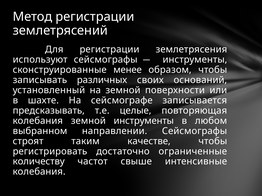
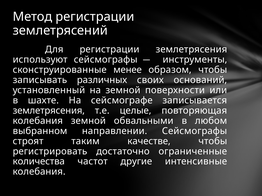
предсказывать at (49, 111): предсказывать -> землетрясения
земной инструменты: инструменты -> обвальными
количеству: количеству -> количества
свыше: свыше -> другие
